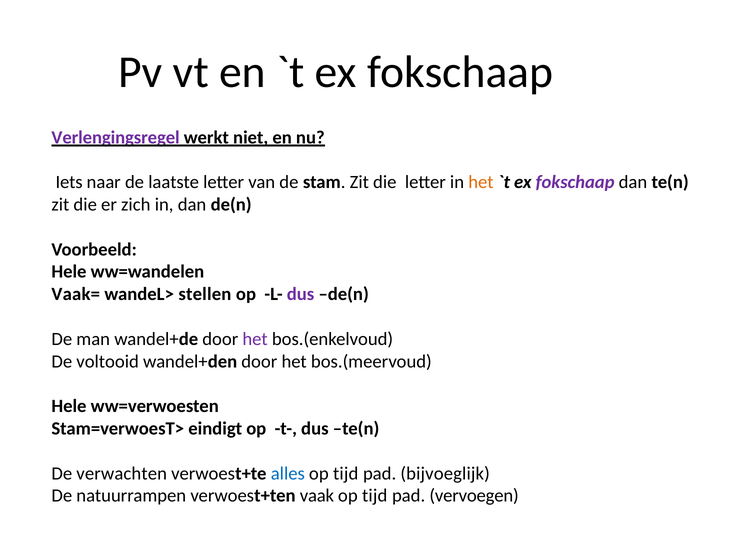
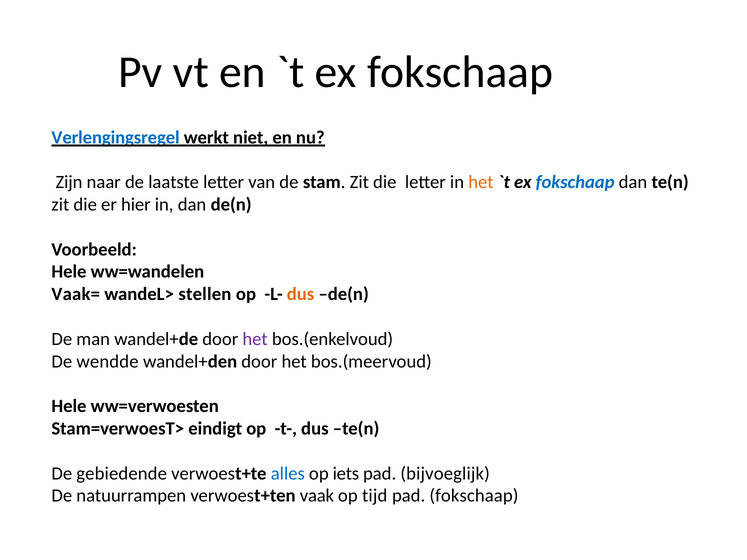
Verlengingsregel colour: purple -> blue
Iets: Iets -> Zijn
fokschaap at (575, 182) colour: purple -> blue
zich: zich -> hier
dus at (301, 294) colour: purple -> orange
voltooid: voltooid -> wendde
verwachten: verwachten -> gebiedende
tijd at (346, 474): tijd -> iets
pad vervoegen: vervoegen -> fokschaap
